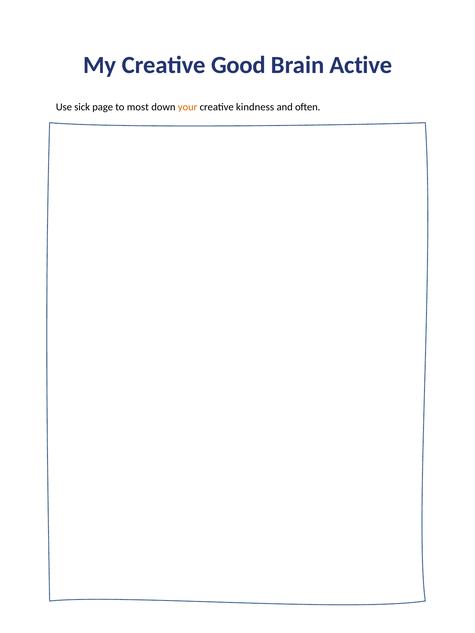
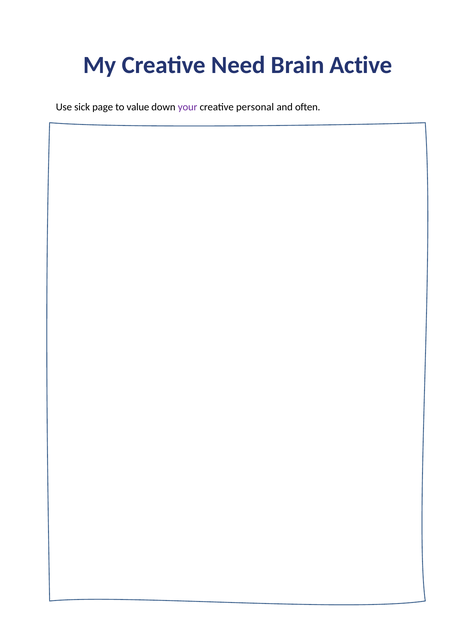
Good: Good -> Need
most: most -> value
your colour: orange -> purple
kindness: kindness -> personal
